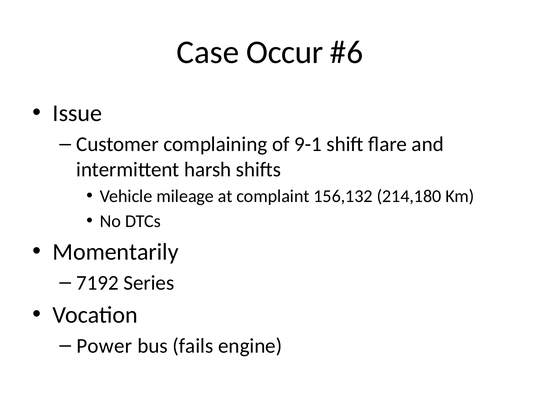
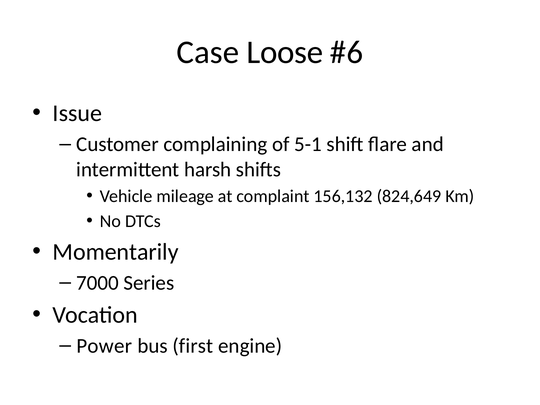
Occur: Occur -> Loose
9-1: 9-1 -> 5-1
214,180: 214,180 -> 824,649
7192: 7192 -> 7000
fails: fails -> first
